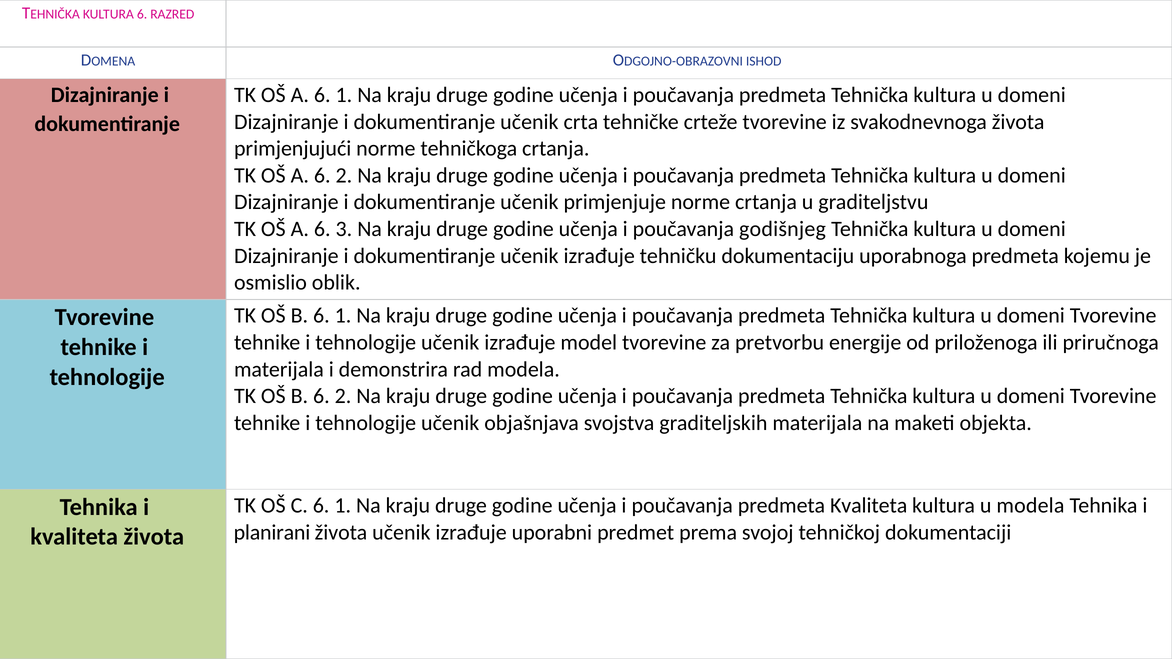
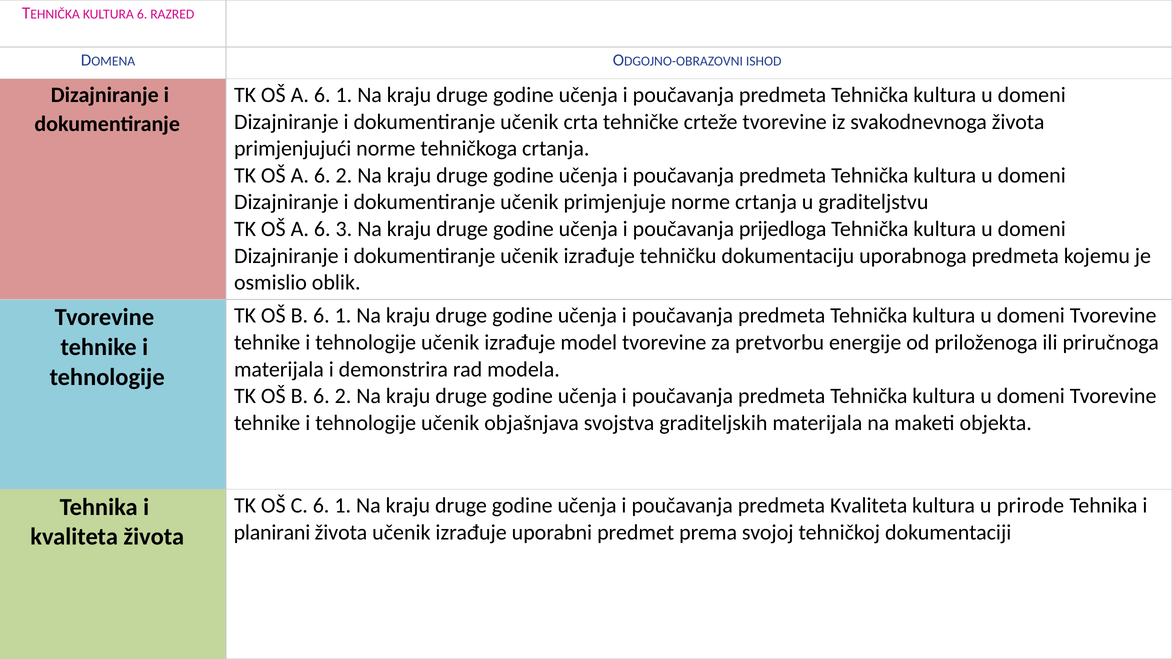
godišnjeg: godišnjeg -> prijedloga
u modela: modela -> prirode
